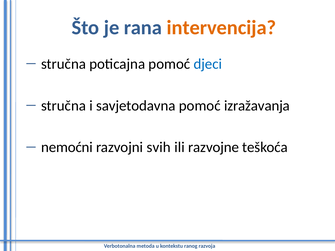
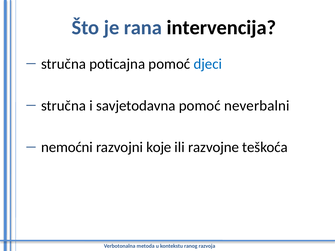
intervencija colour: orange -> black
izražavanja: izražavanja -> neverbalni
svih: svih -> koje
